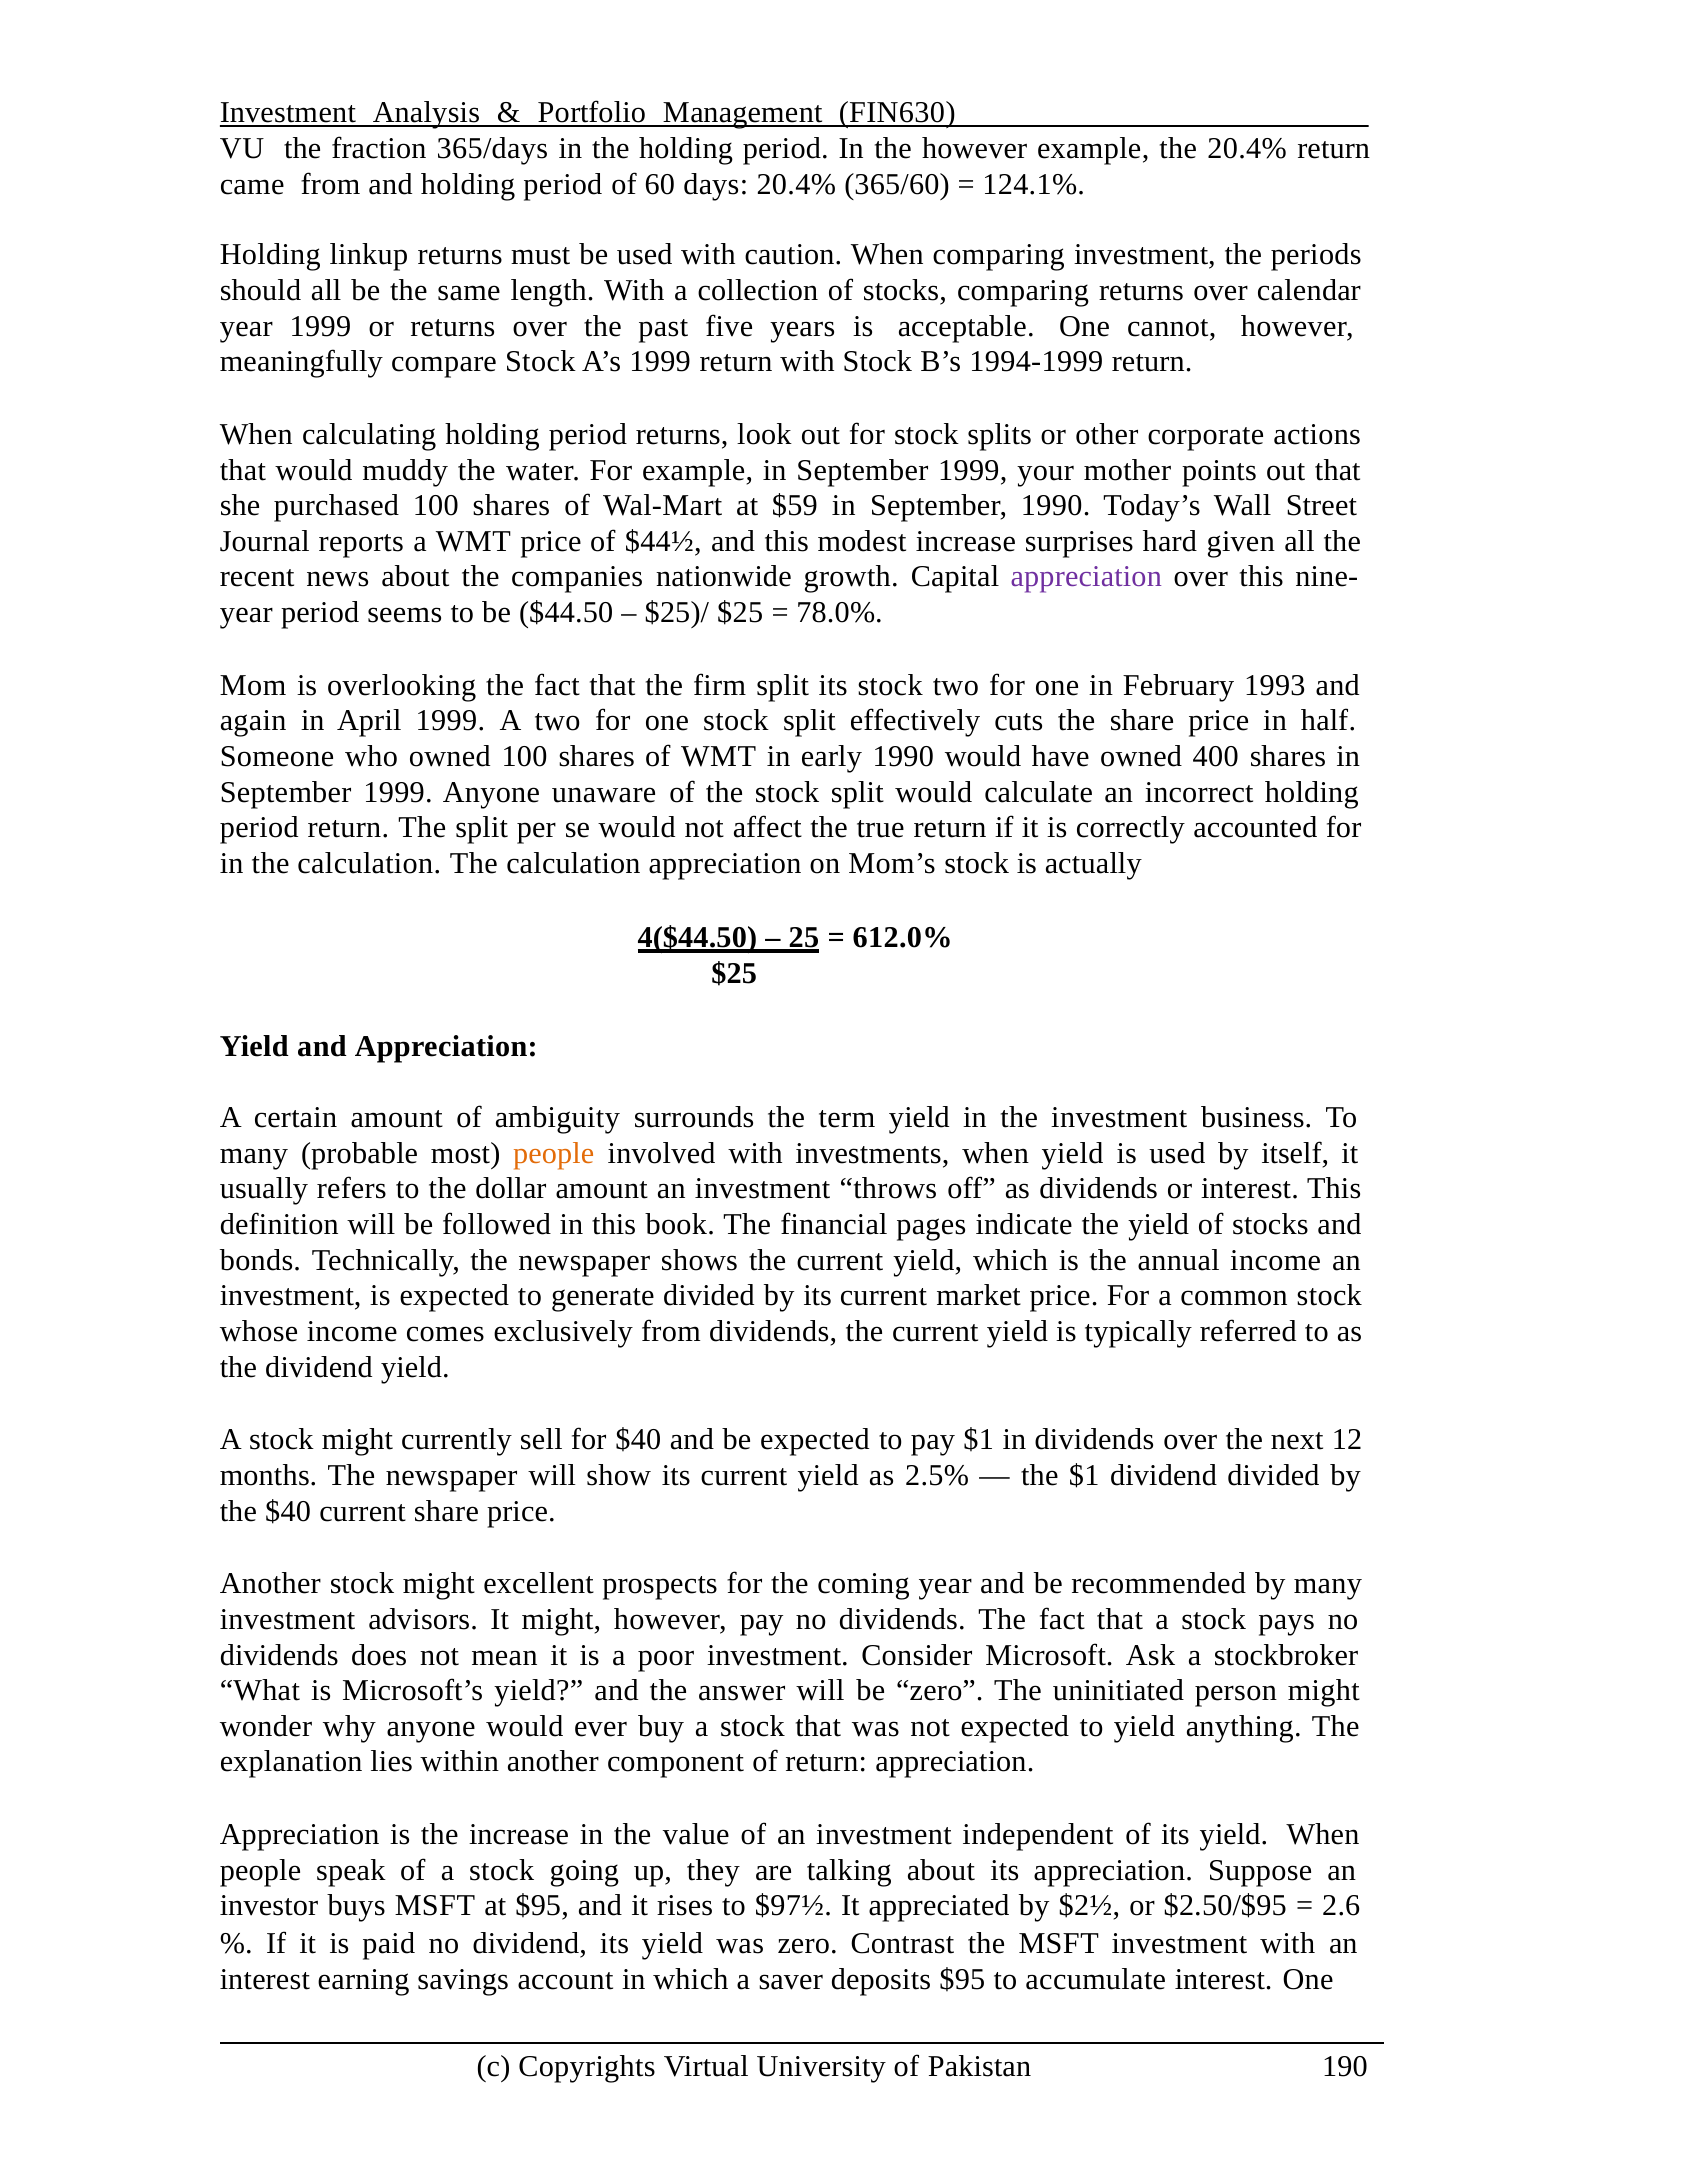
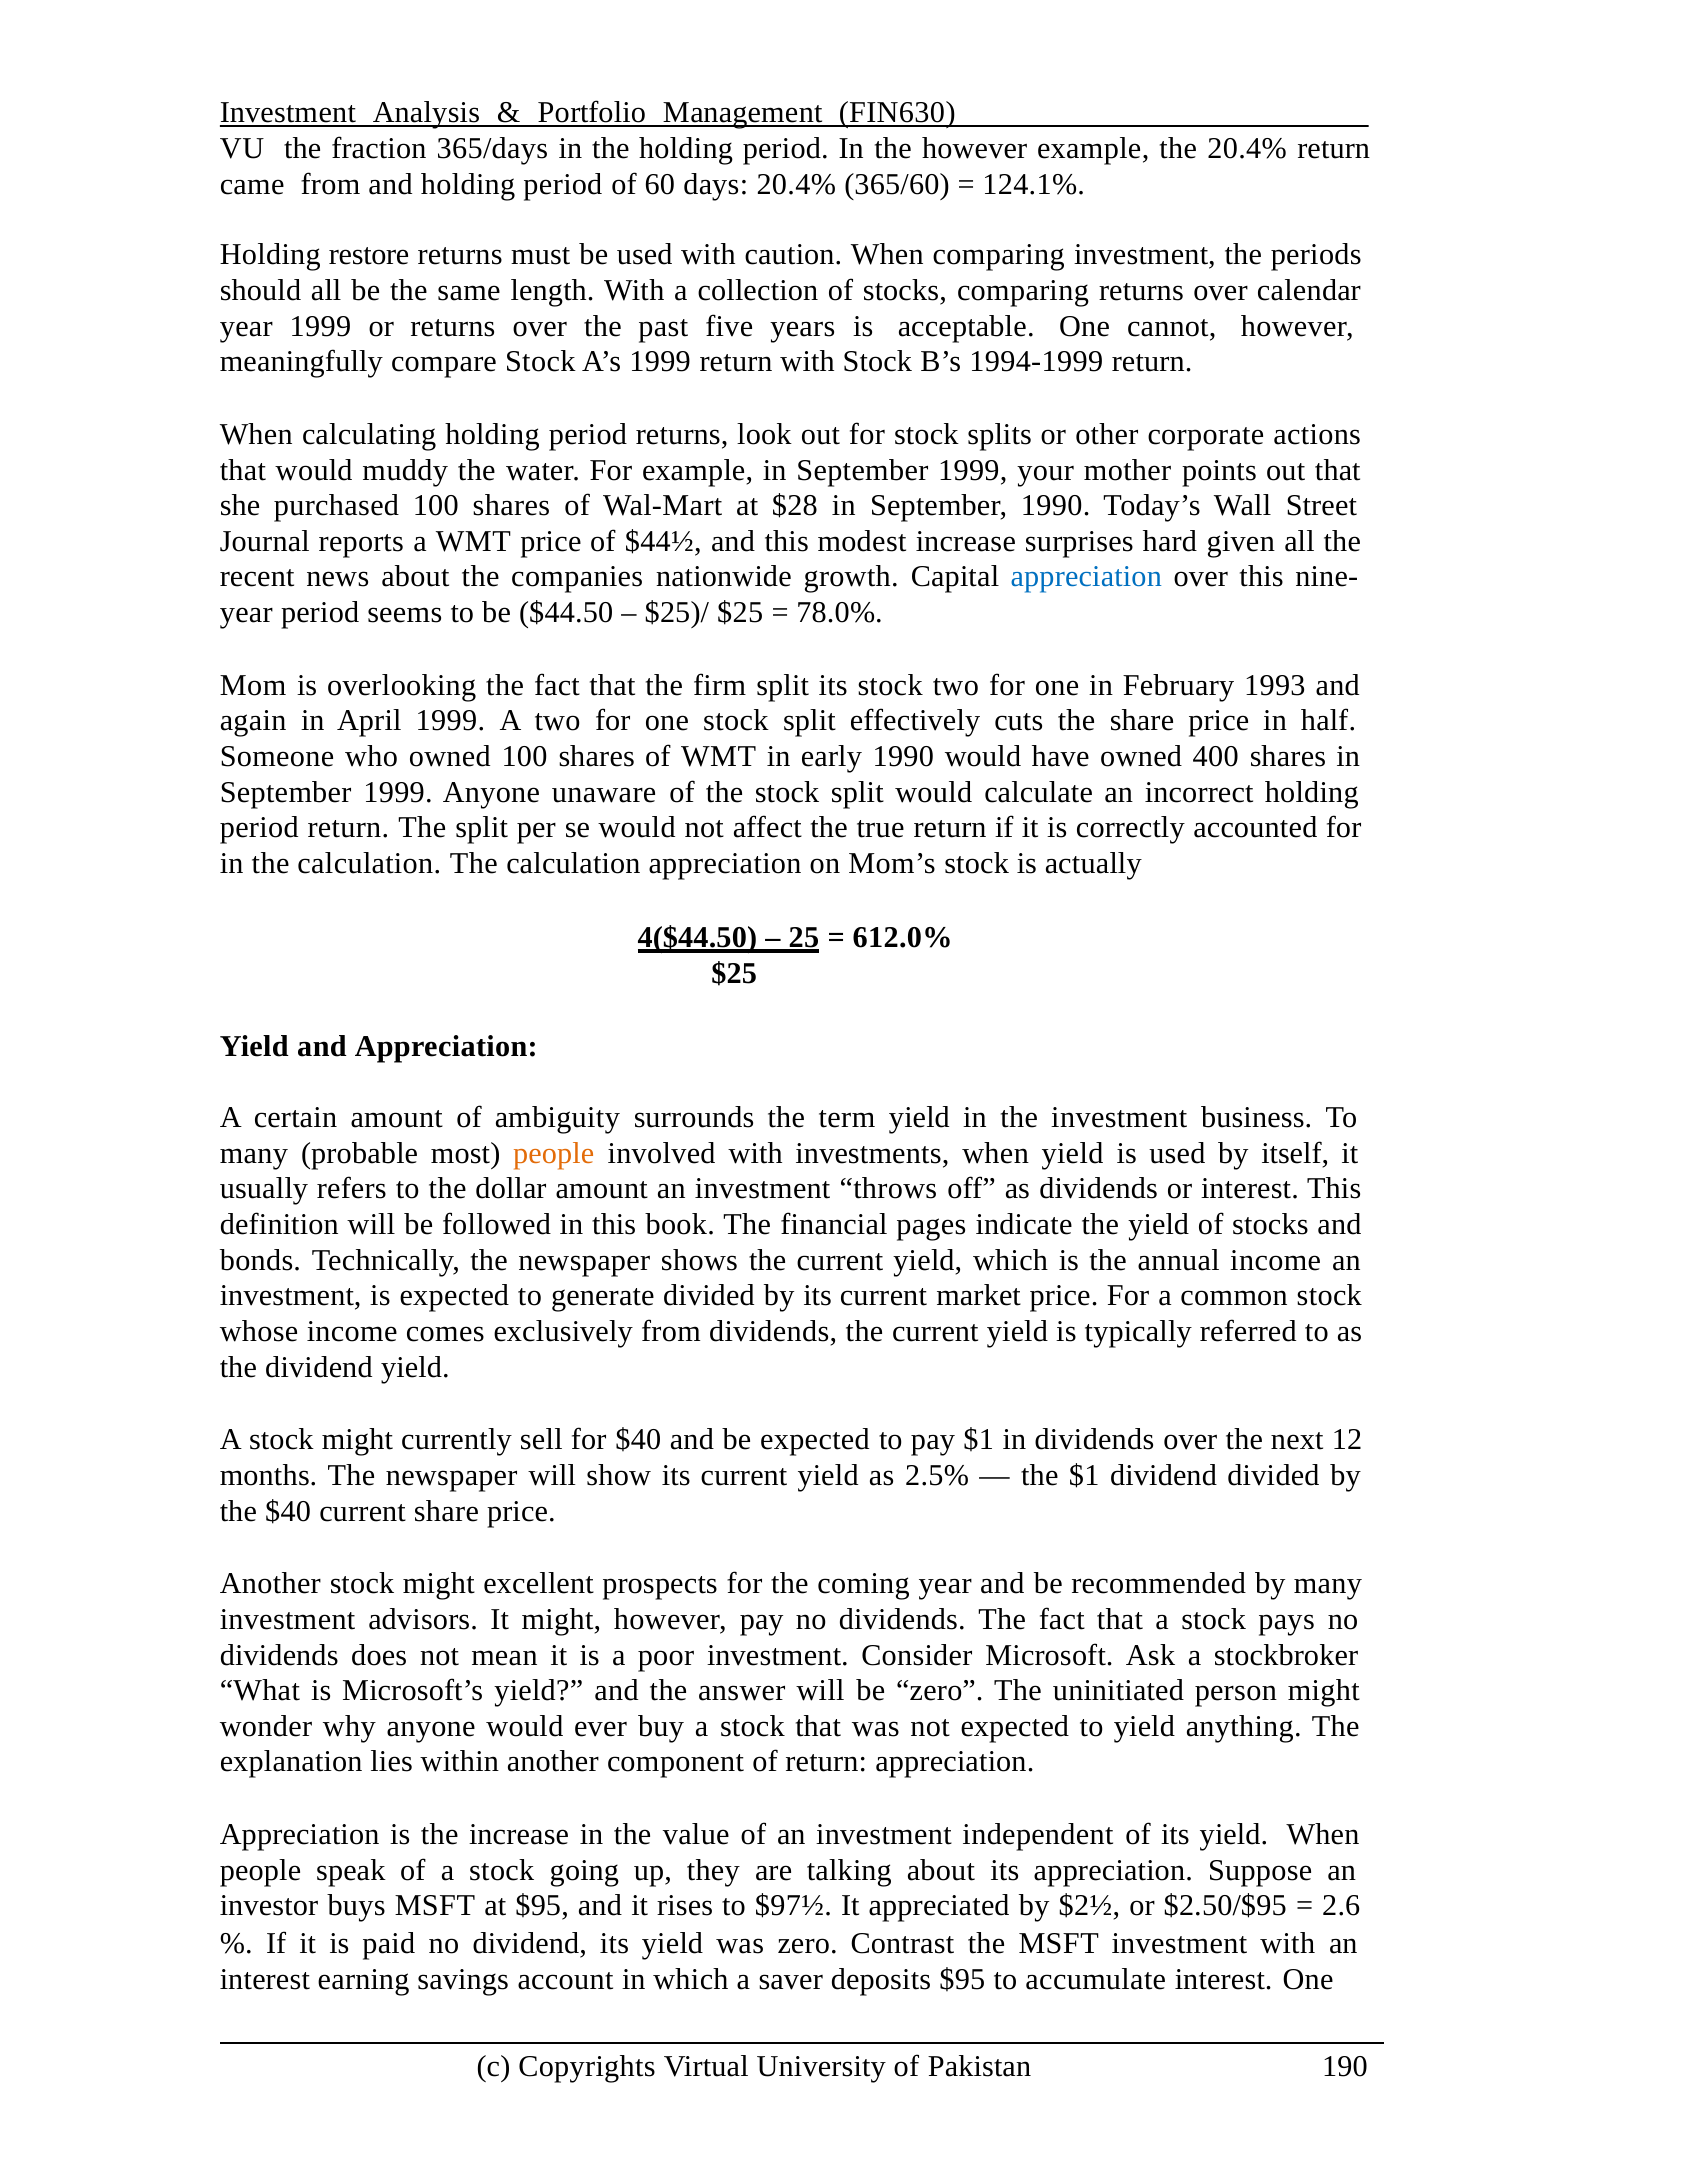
linkup: linkup -> restore
$59: $59 -> $28
appreciation at (1086, 577) colour: purple -> blue
